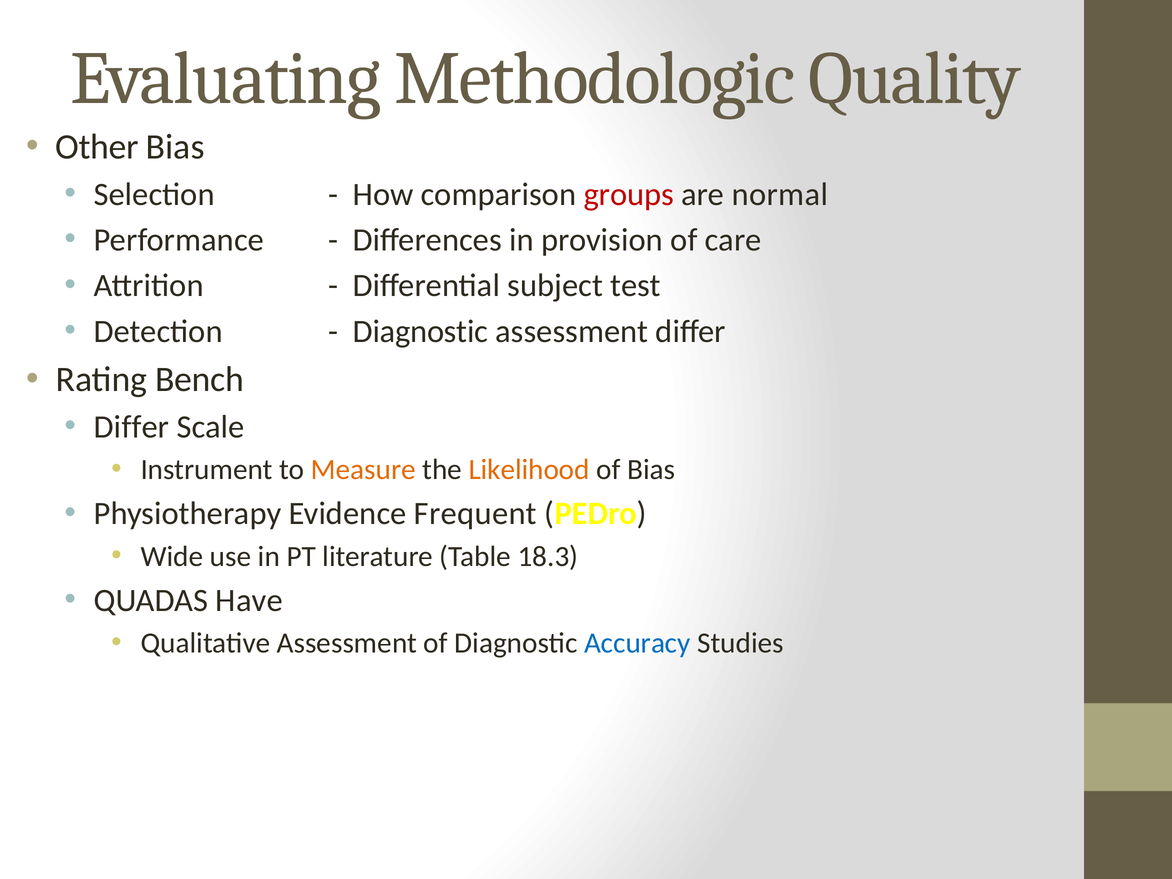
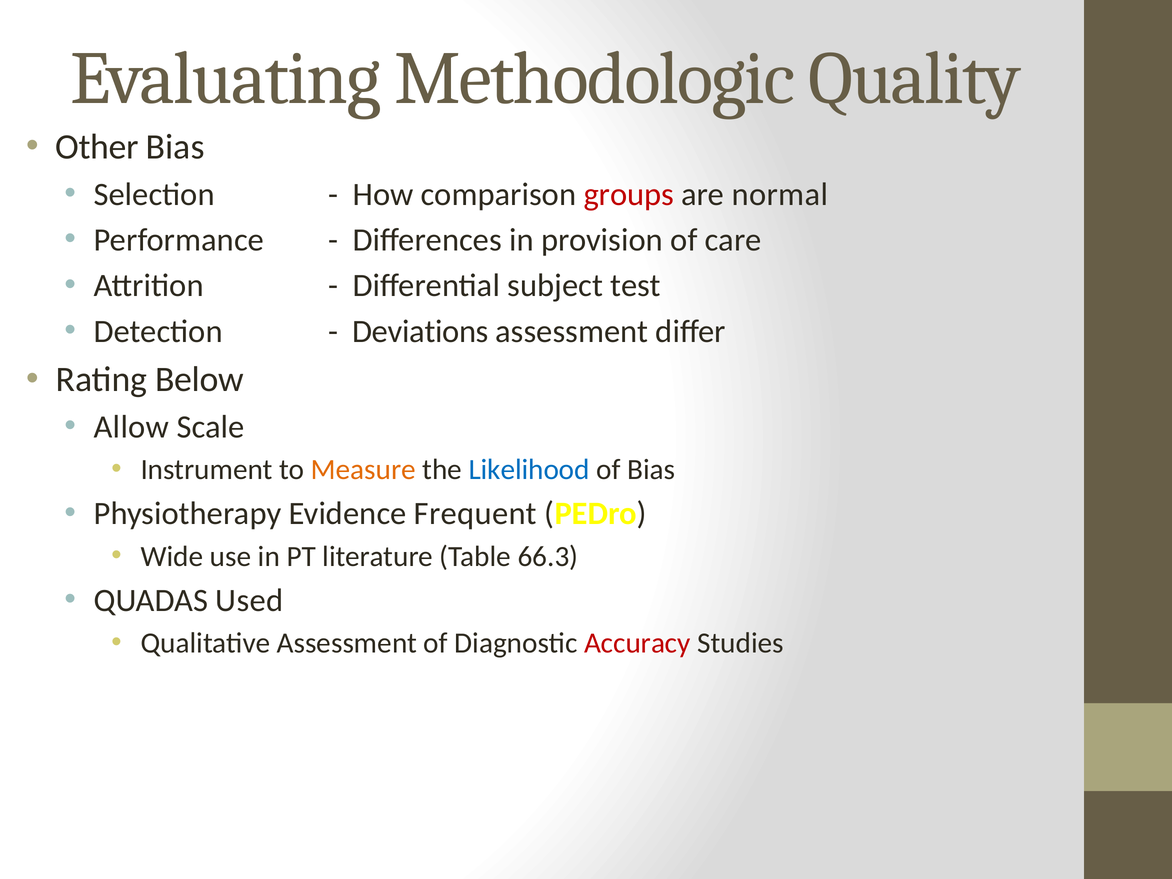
Diagnostic at (420, 331): Diagnostic -> Deviations
Bench: Bench -> Below
Differ at (132, 427): Differ -> Allow
Likelihood colour: orange -> blue
18.3: 18.3 -> 66.3
Have: Have -> Used
Accuracy colour: blue -> red
